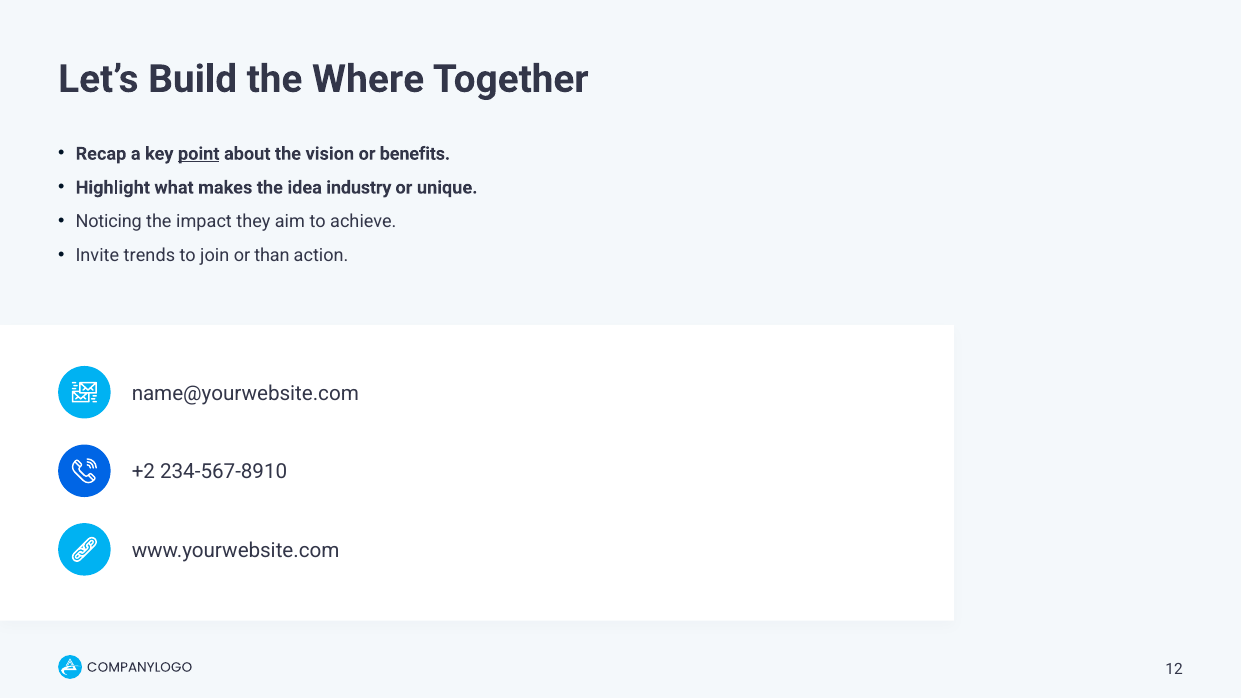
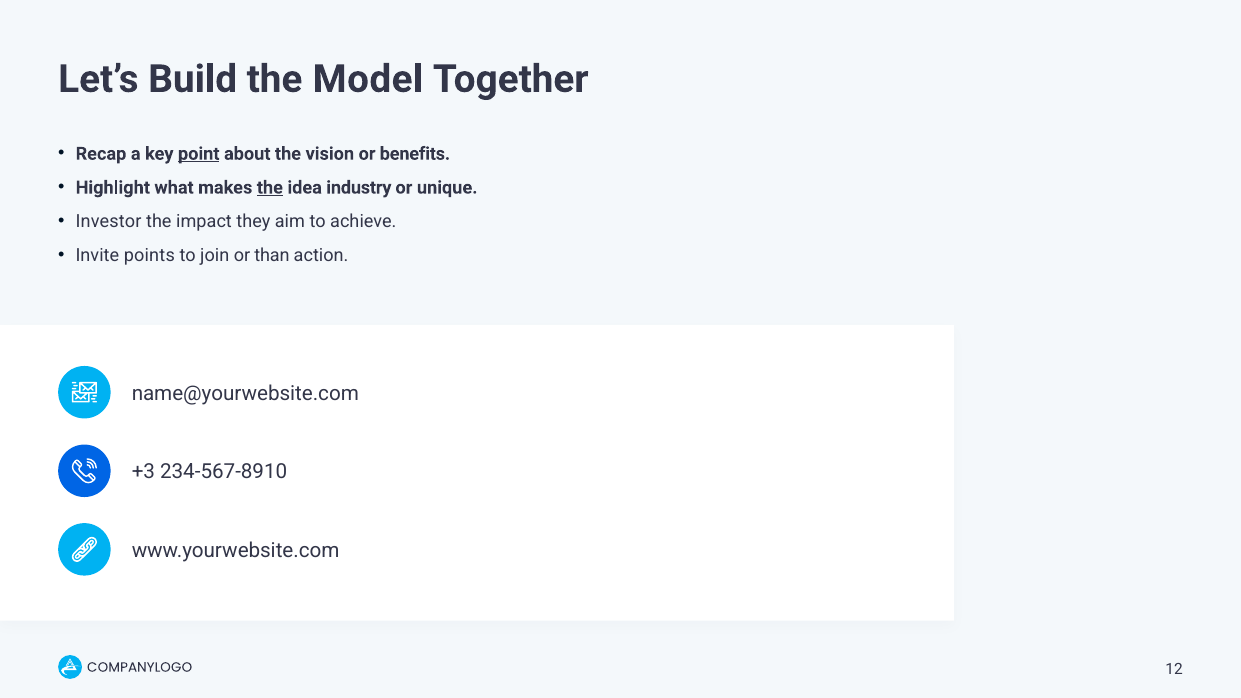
Where: Where -> Model
the at (270, 188) underline: none -> present
Noticing: Noticing -> Investor
trends: trends -> points
+2: +2 -> +3
